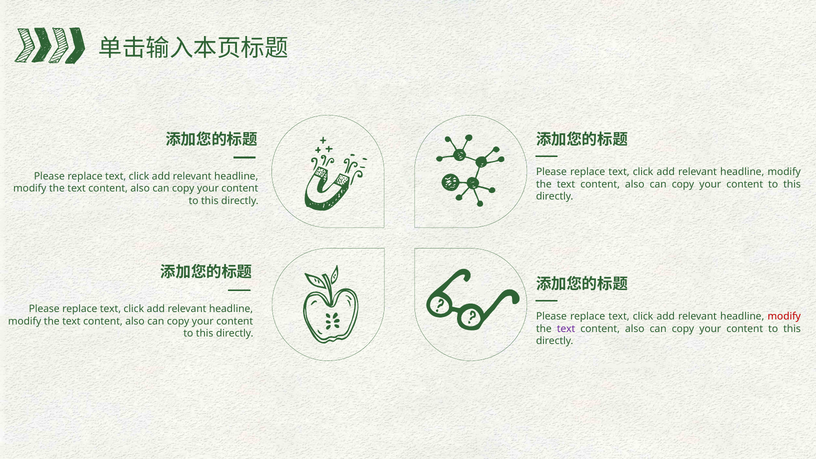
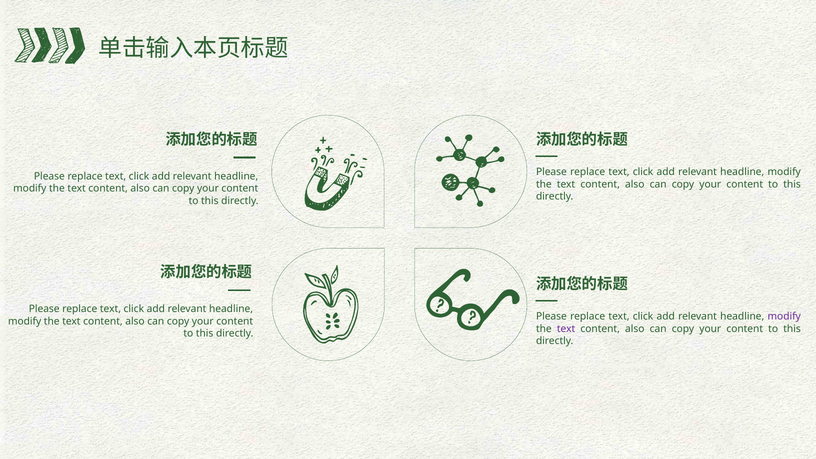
modify at (784, 316) colour: red -> purple
